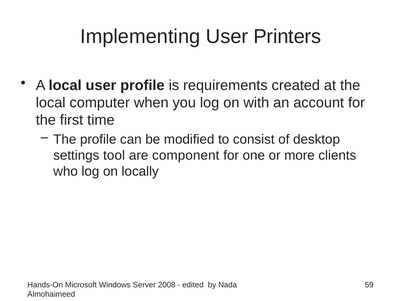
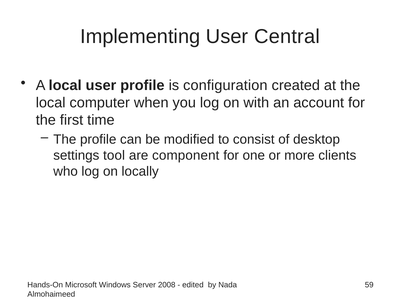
Printers: Printers -> Central
requirements: requirements -> configuration
